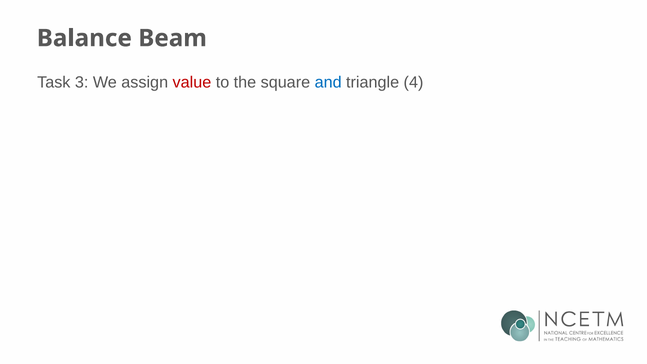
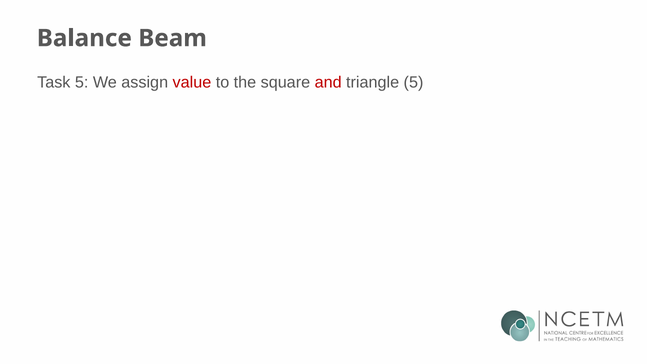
Task 3: 3 -> 5
and colour: blue -> red
triangle 4: 4 -> 5
